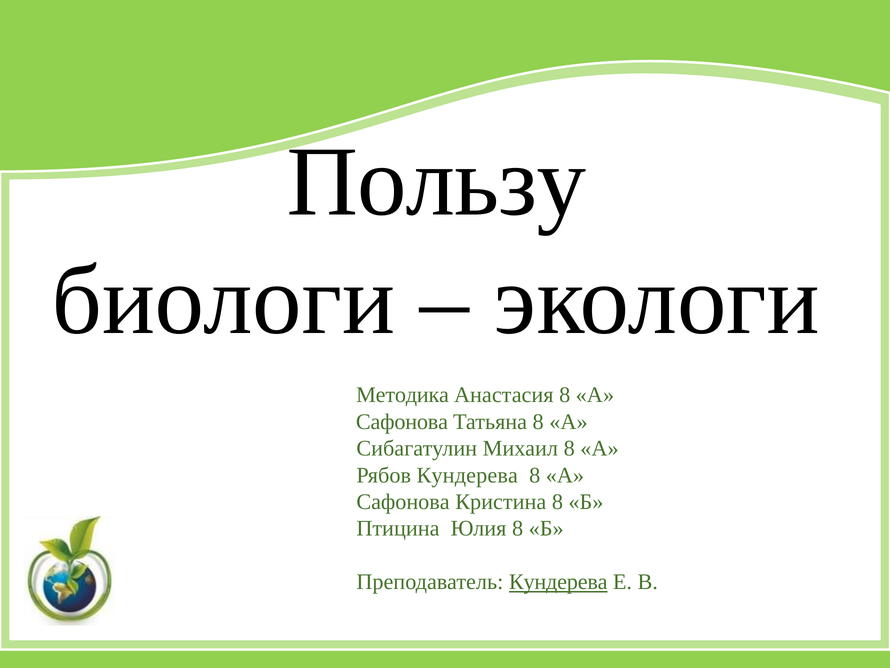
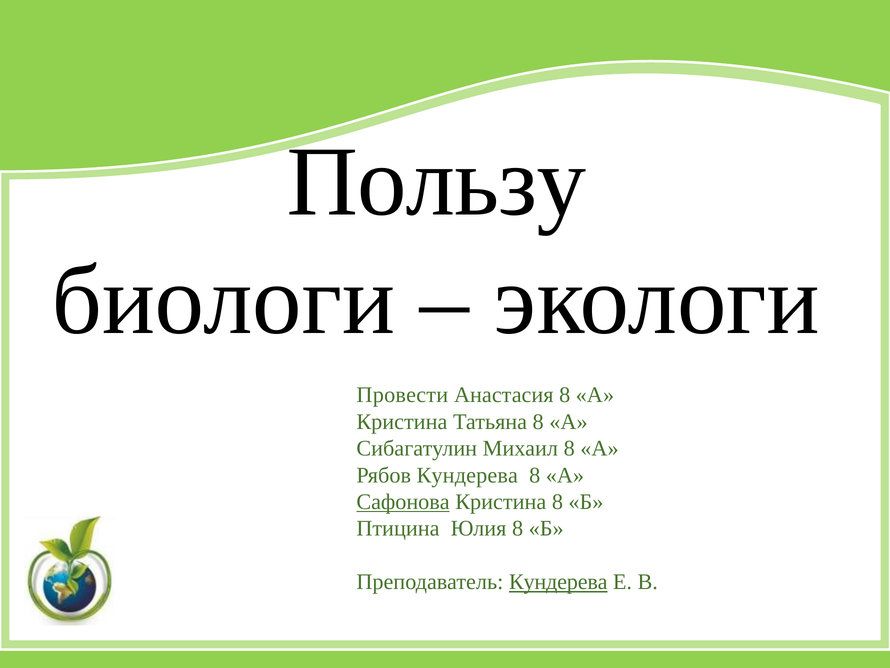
Методика: Методика -> Провести
Сафонова at (402, 421): Сафонова -> Кристина
Сафонова at (403, 502) underline: none -> present
